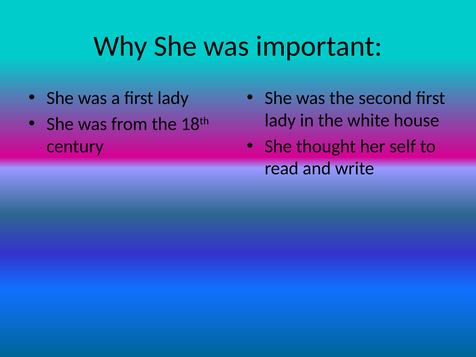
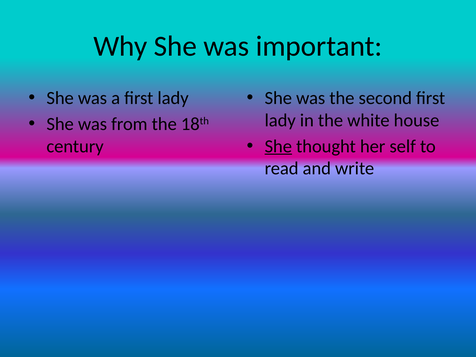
She at (278, 146) underline: none -> present
